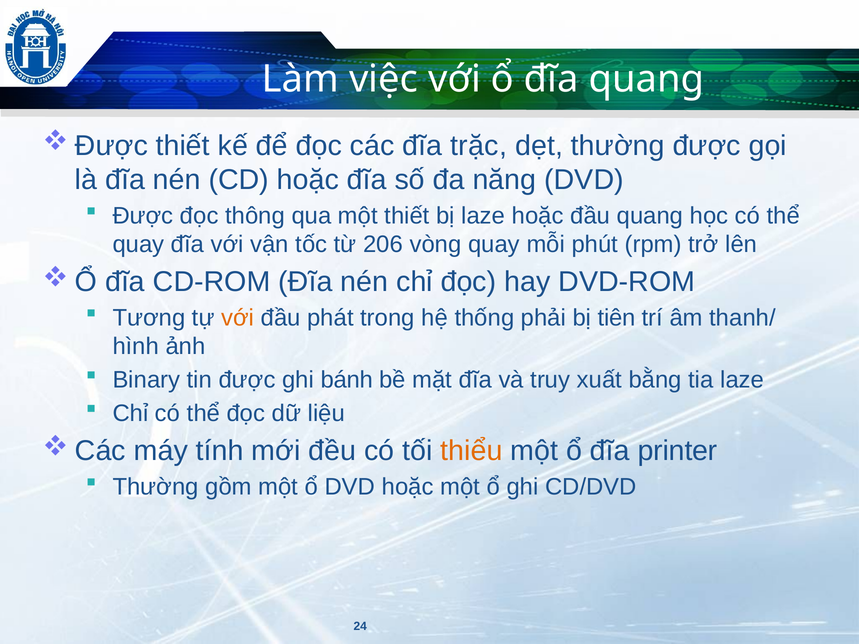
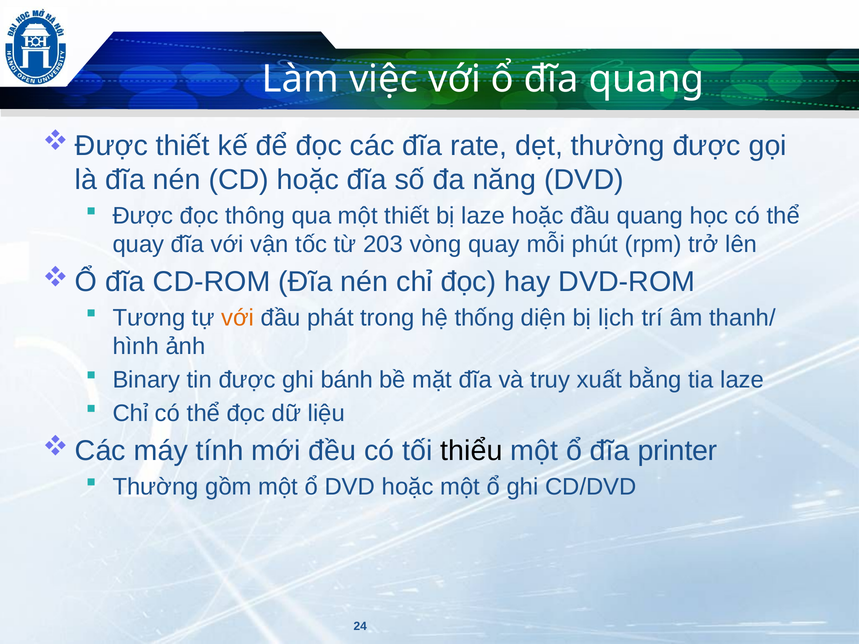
trặc: trặc -> rate
206: 206 -> 203
phải: phải -> diện
tiên: tiên -> lịch
thiểu colour: orange -> black
